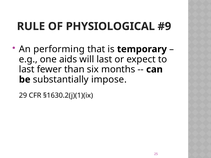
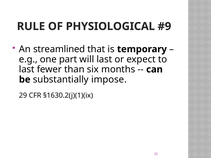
performing: performing -> streamlined
aids: aids -> part
